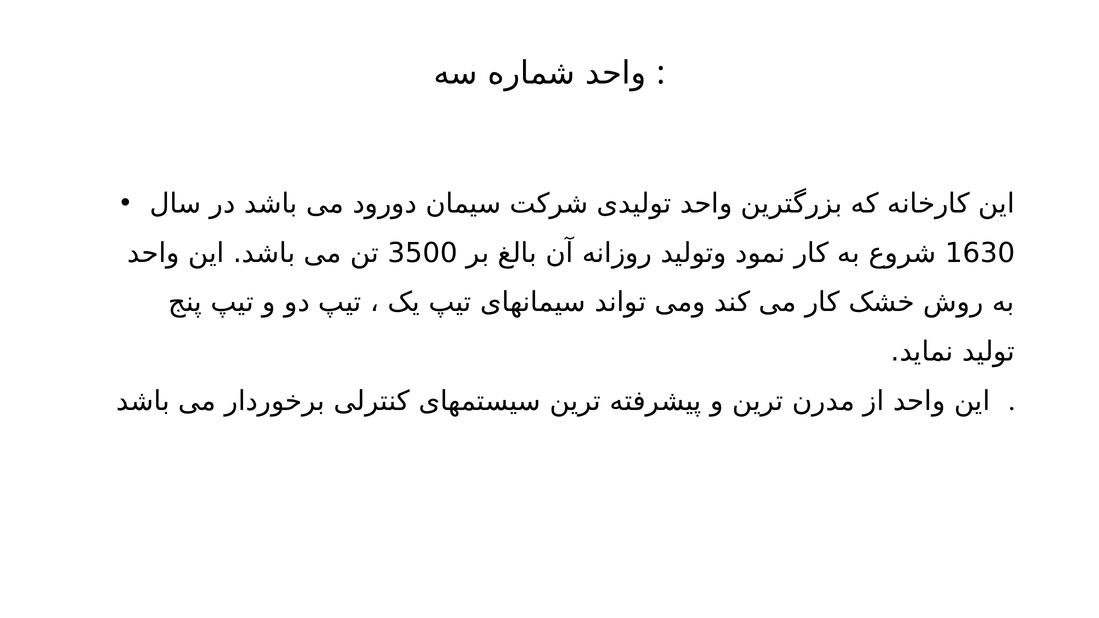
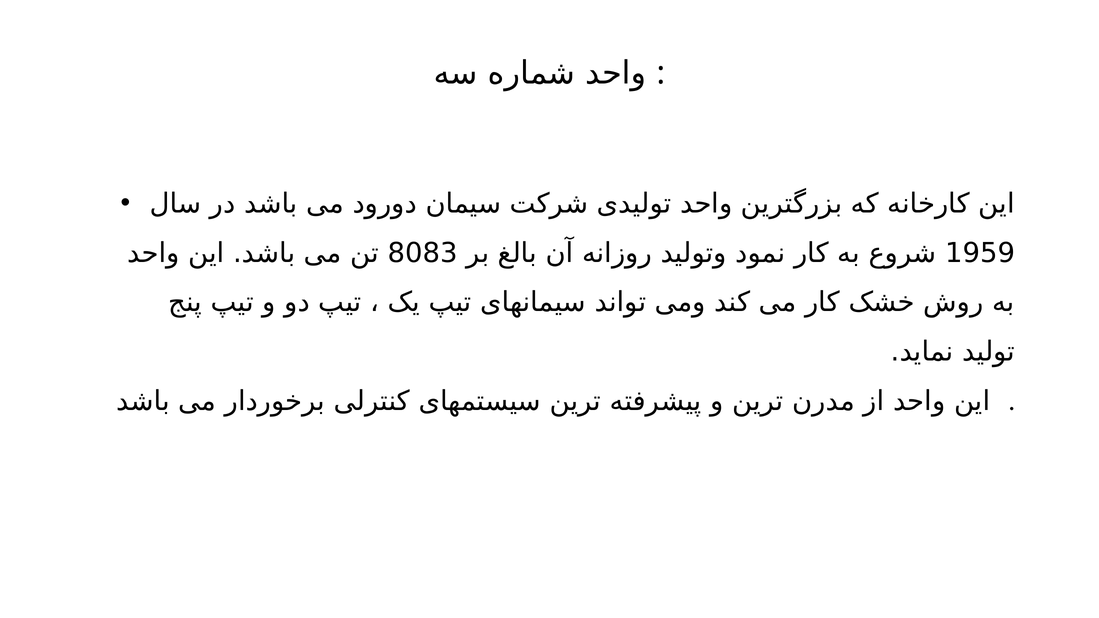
3500: 3500 -> 8083
1630: 1630 -> 1959
